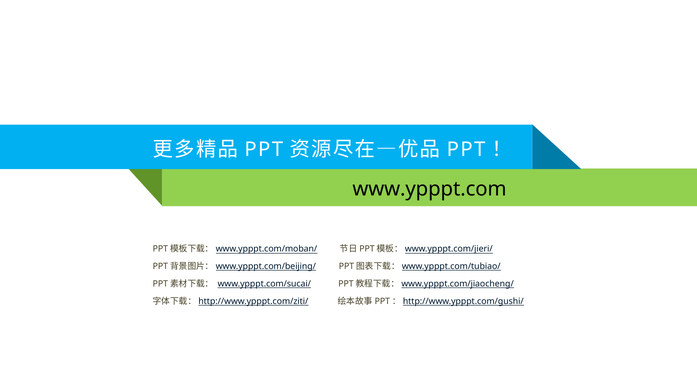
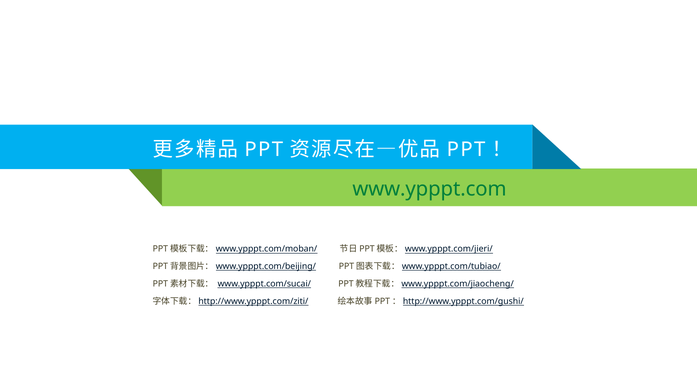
www.ypppt.com colour: black -> green
